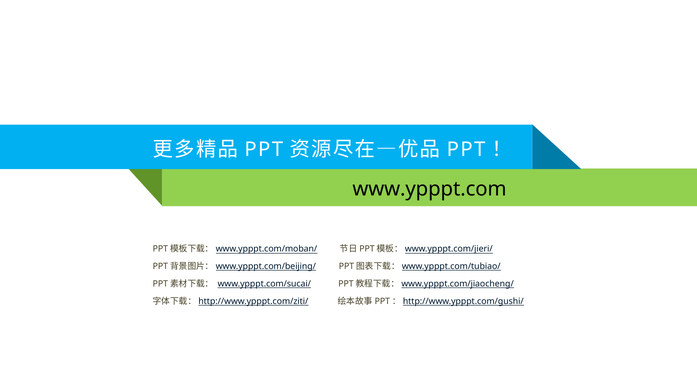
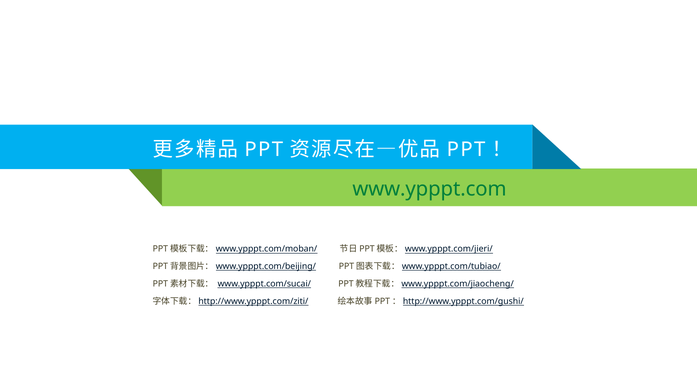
www.ypppt.com colour: black -> green
